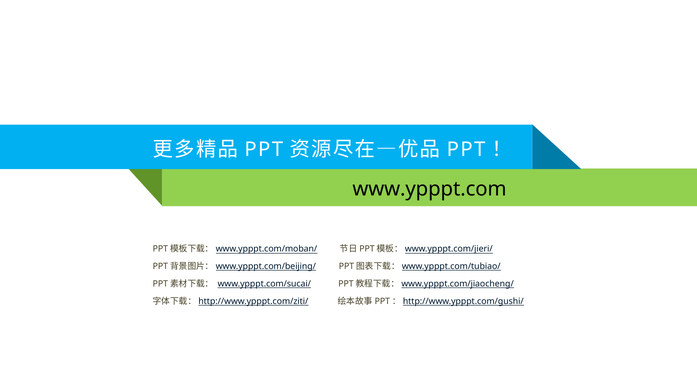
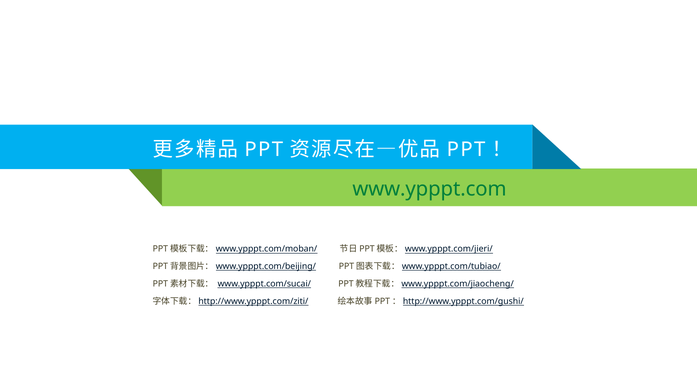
www.ypppt.com colour: black -> green
